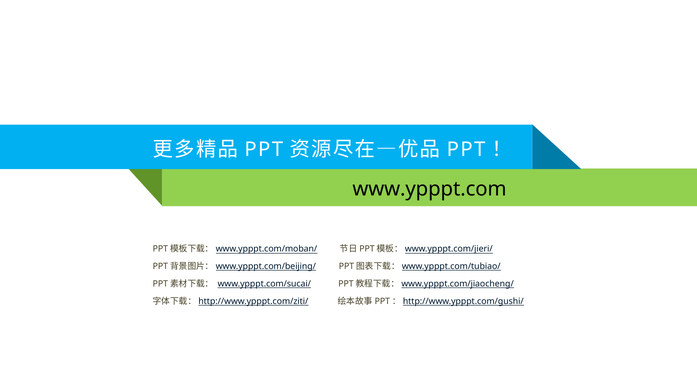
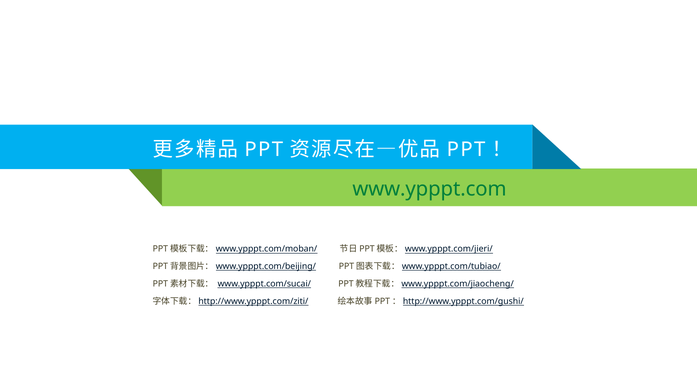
www.ypppt.com colour: black -> green
